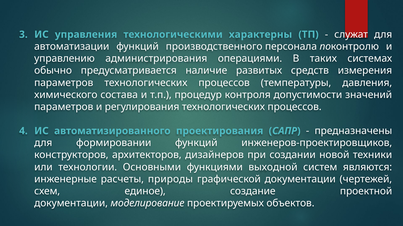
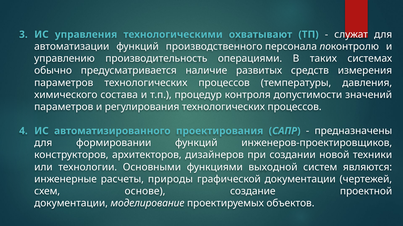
характерны: характерны -> охватывают
администрирования: администрирования -> производительность
единое: единое -> основе
